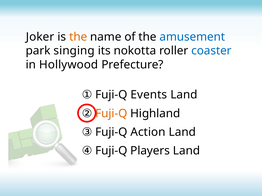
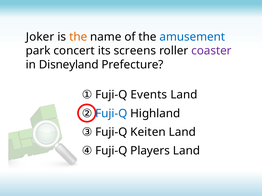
singing: singing -> concert
nokotta: nokotta -> screens
coaster colour: blue -> purple
Hollywood: Hollywood -> Disneyland
Fuji-Q at (111, 114) colour: orange -> blue
Action: Action -> Keiten
